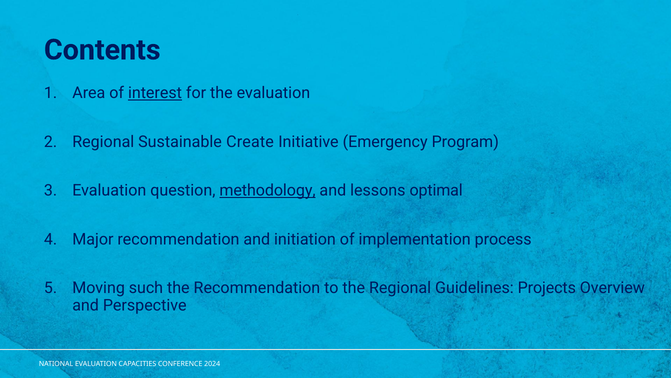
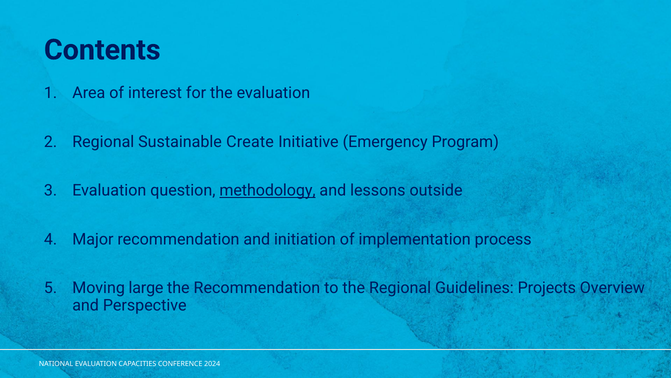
interest underline: present -> none
optimal: optimal -> outside
such: such -> large
